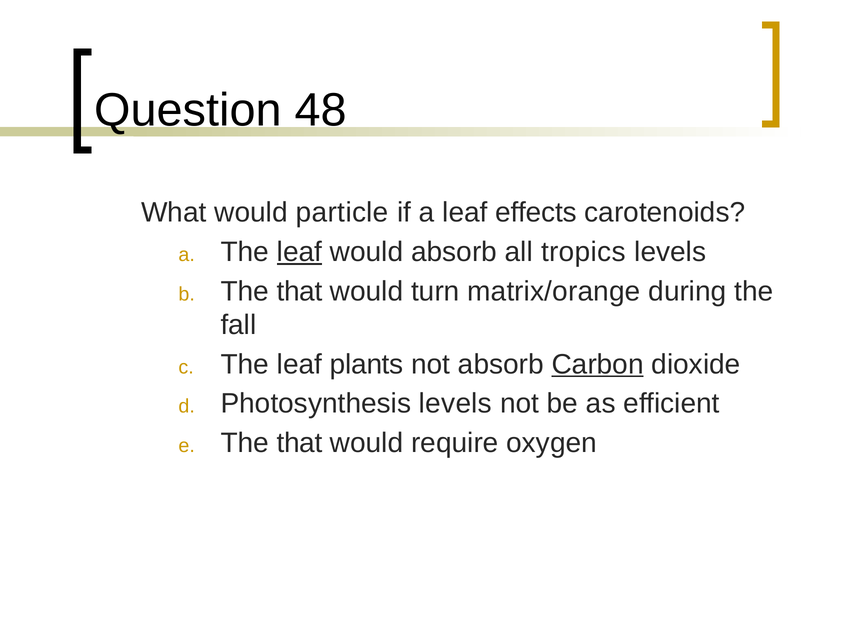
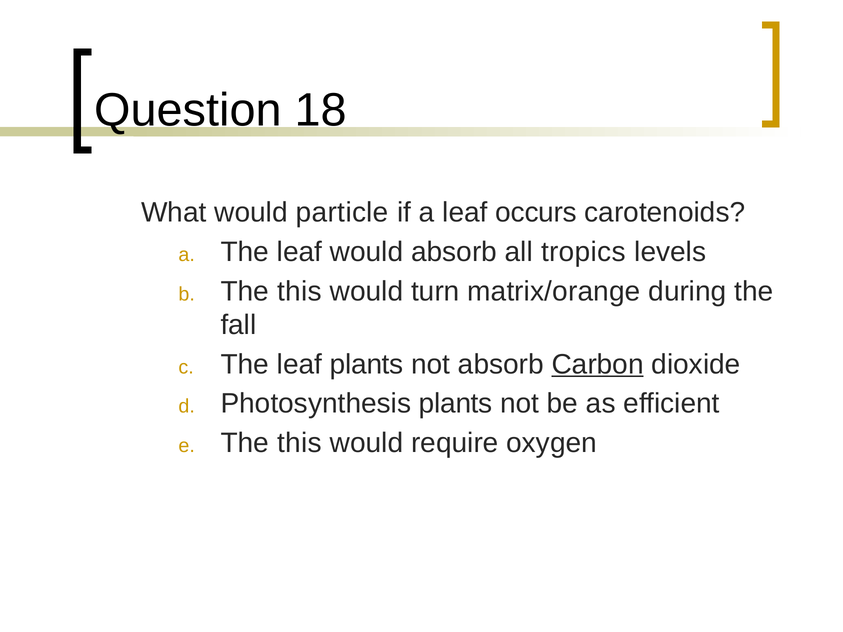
48: 48 -> 18
effects: effects -> occurs
leaf at (299, 252) underline: present -> none
that at (300, 291): that -> this
Photosynthesis levels: levels -> plants
that at (300, 443): that -> this
